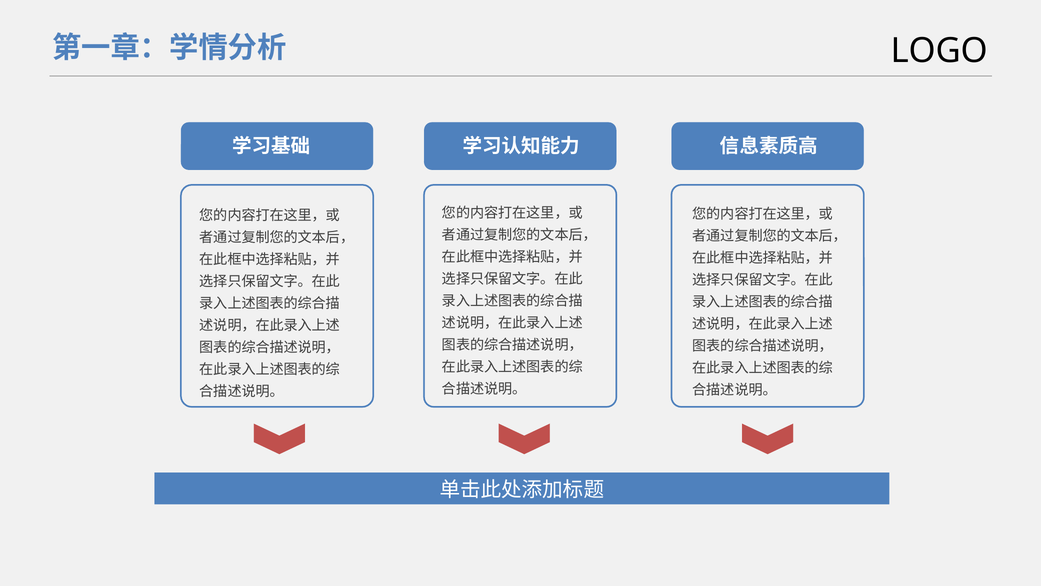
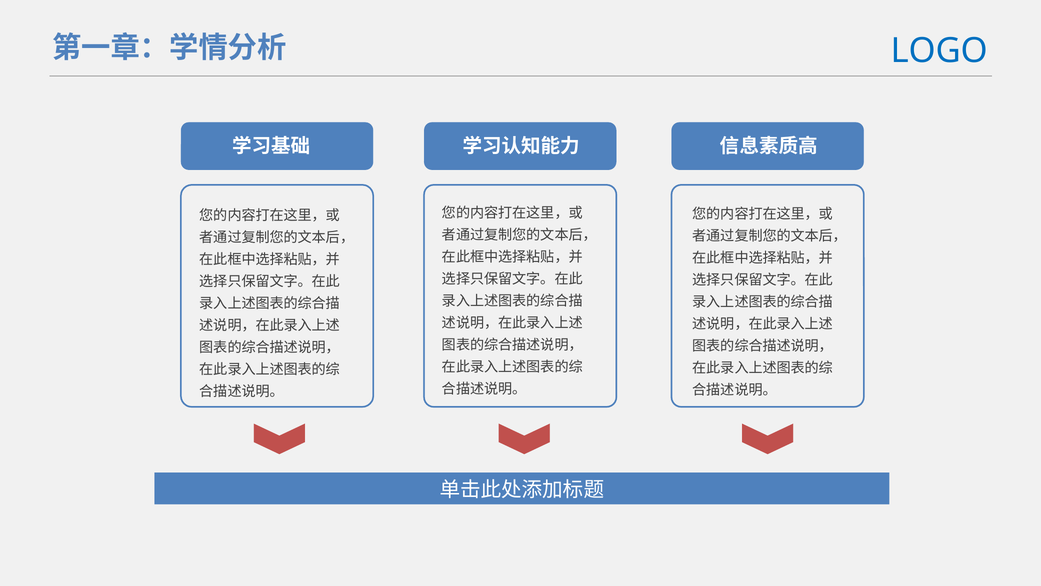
LOGO colour: black -> blue
